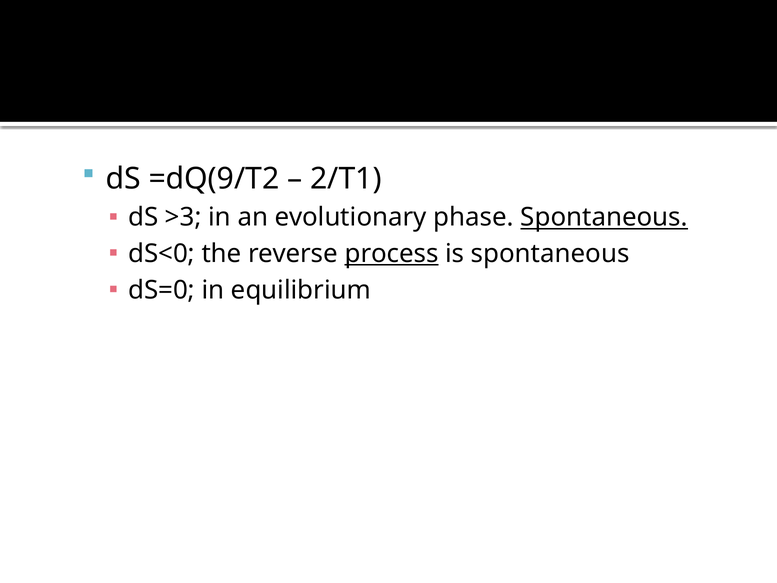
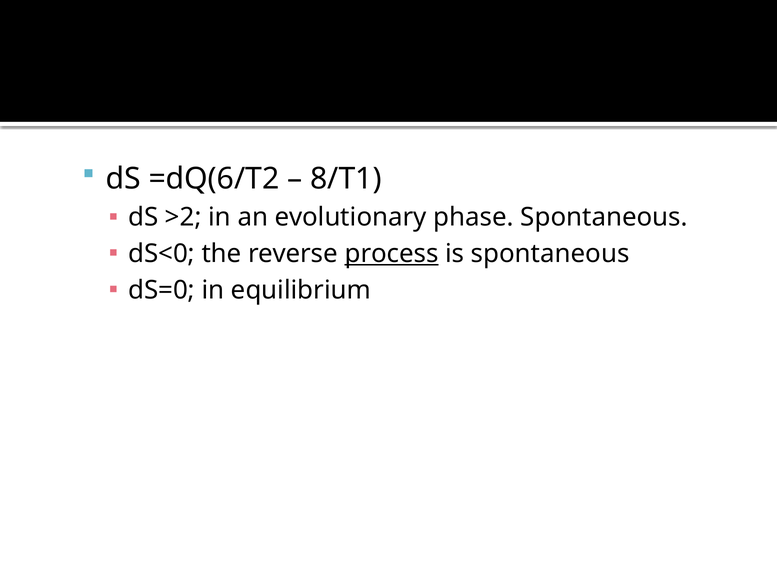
=dQ(9/T2: =dQ(9/T2 -> =dQ(6/T2
2/T1: 2/T1 -> 8/T1
>3: >3 -> >2
Spontaneous at (604, 217) underline: present -> none
